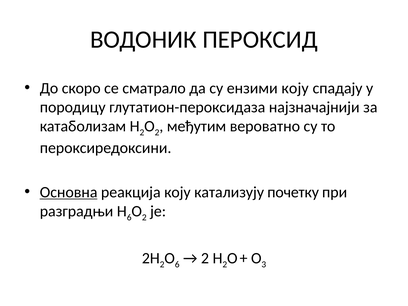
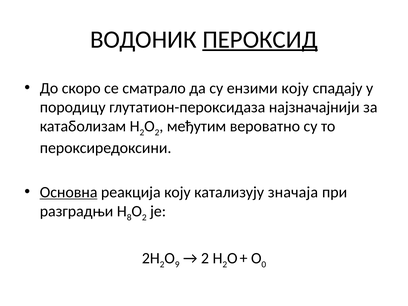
ПЕРОКСИД underline: none -> present
почетку: почетку -> значаја
6 at (129, 217): 6 -> 8
6 at (177, 264): 6 -> 9
3: 3 -> 0
